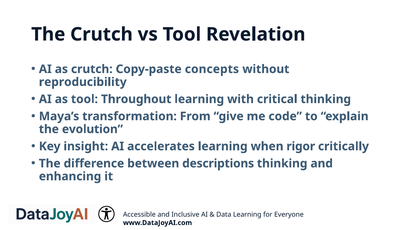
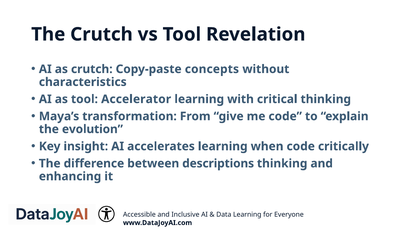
reproducibility: reproducibility -> characteristics
Throughout: Throughout -> Accelerator
when rigor: rigor -> code
